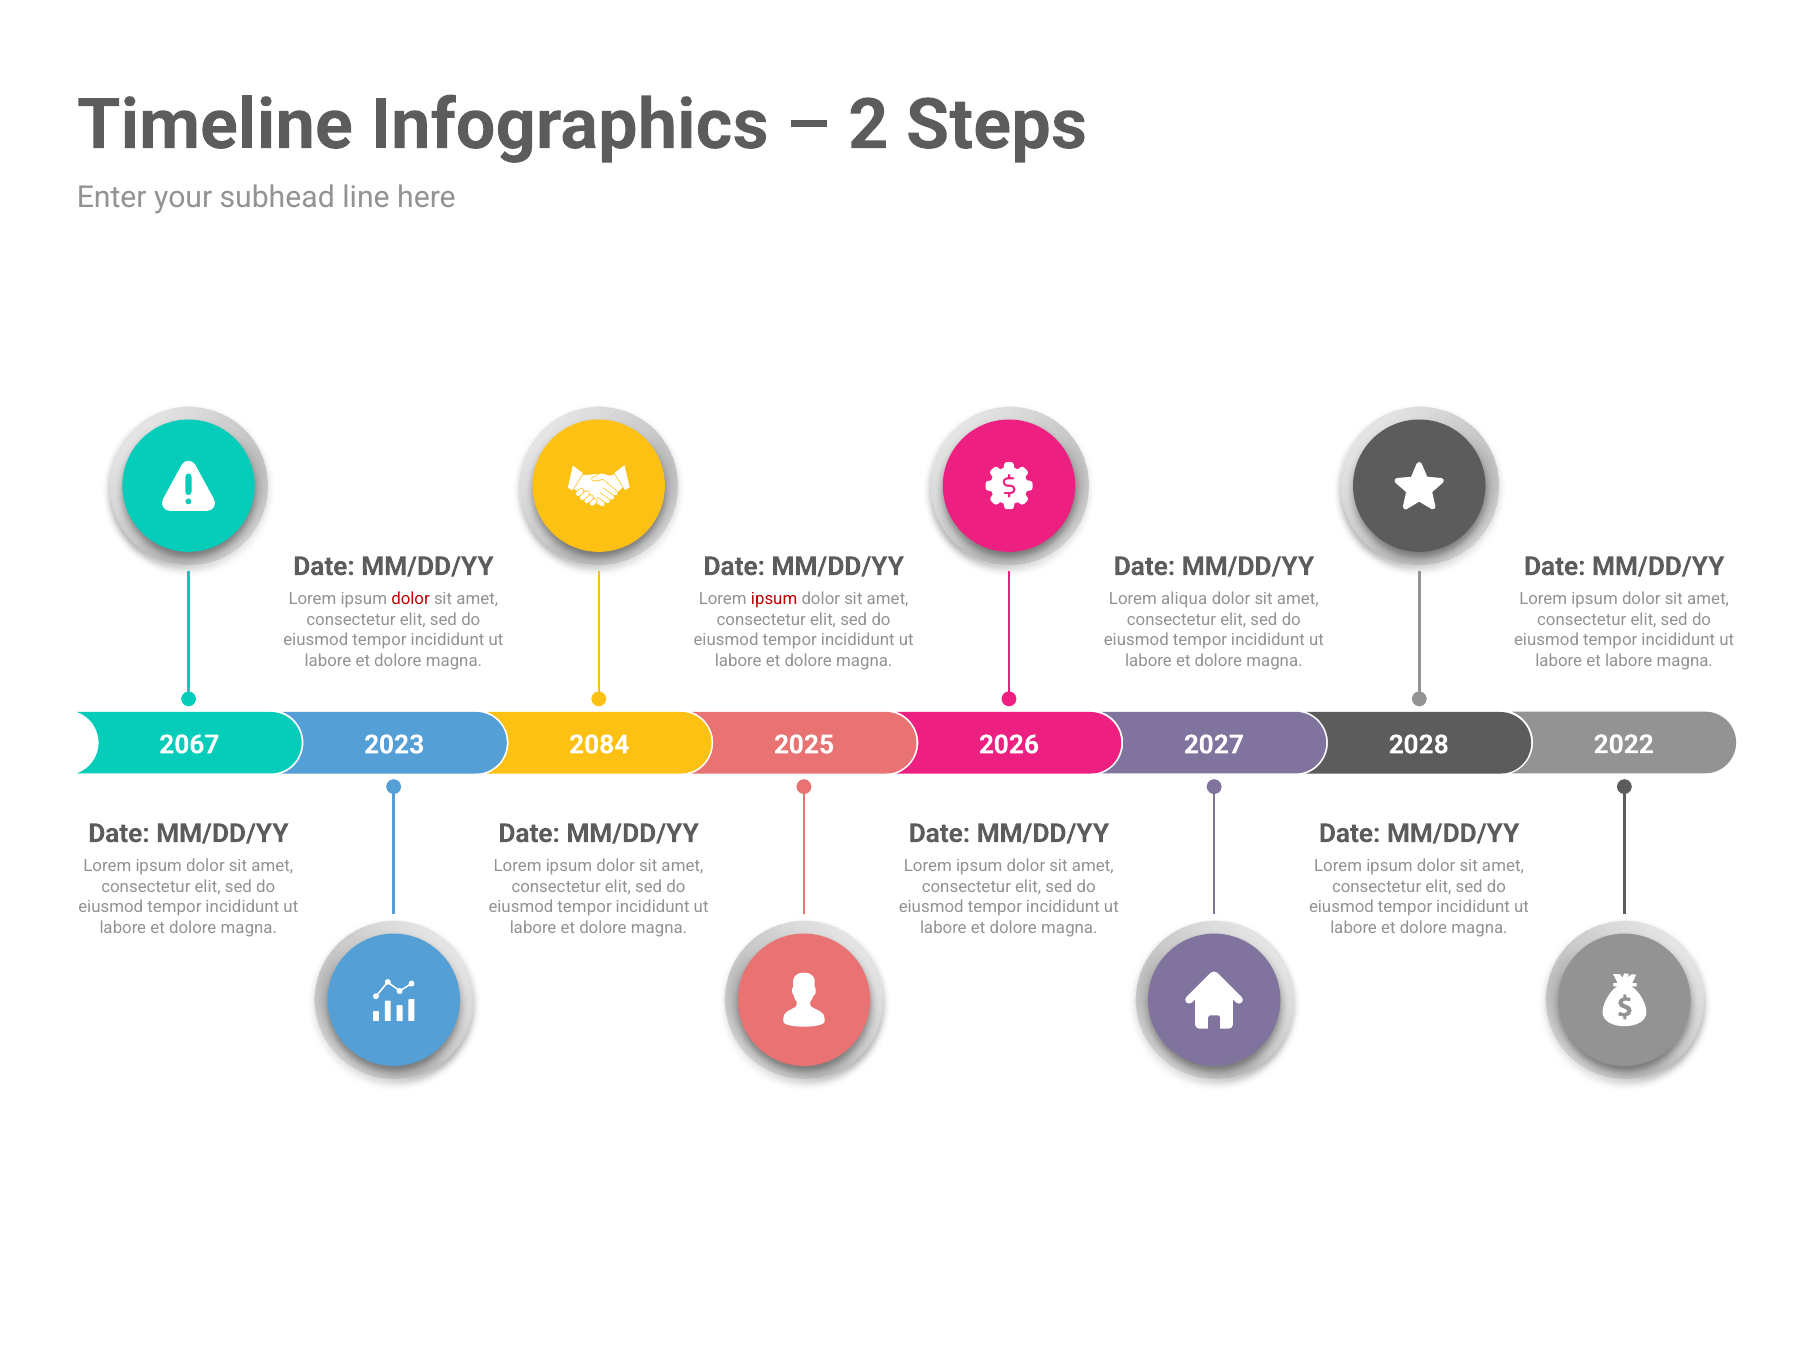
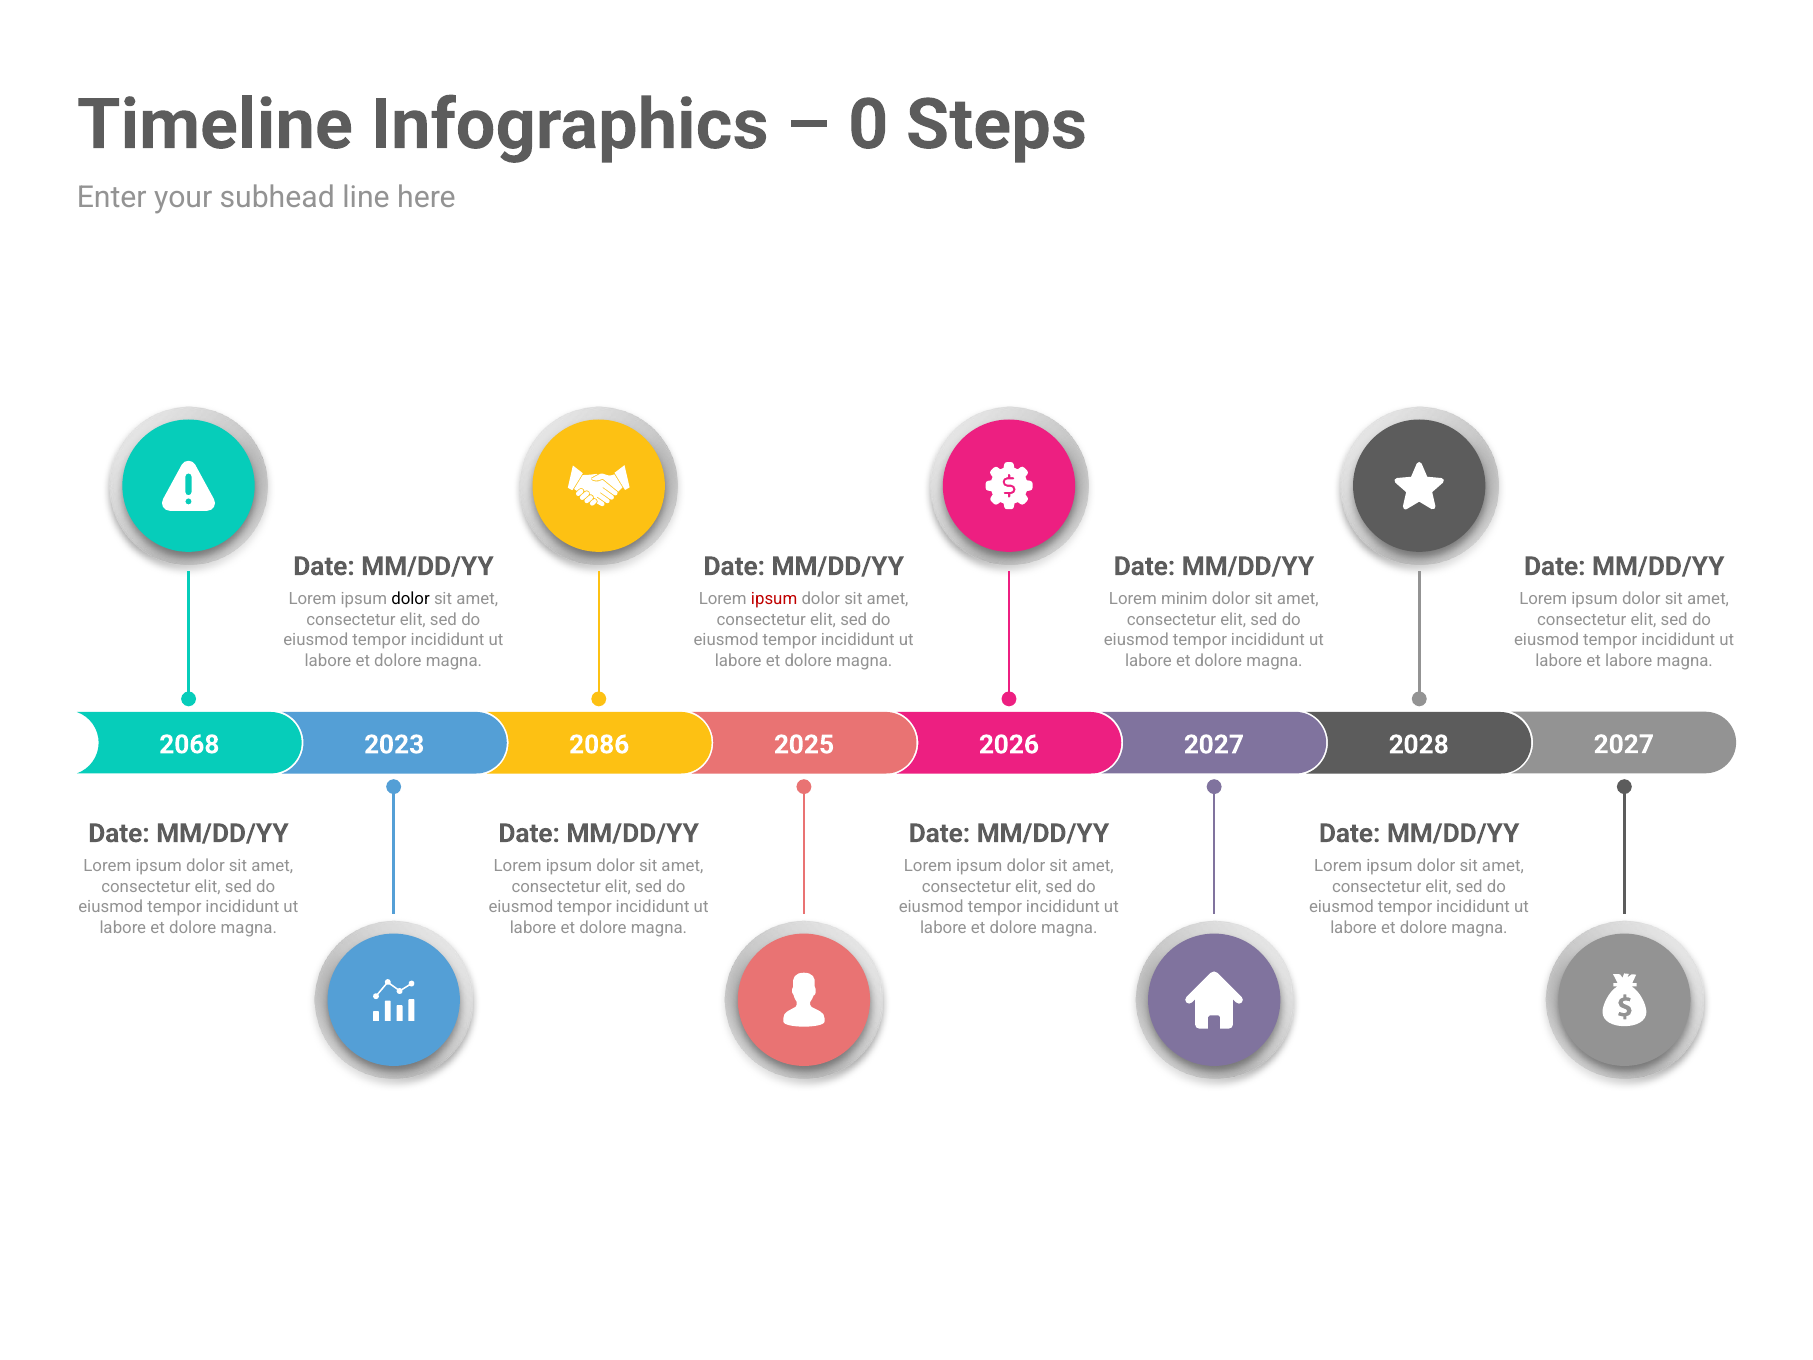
2: 2 -> 0
dolor at (411, 599) colour: red -> black
aliqua: aliqua -> minim
2067: 2067 -> 2068
2084: 2084 -> 2086
2028 2022: 2022 -> 2027
